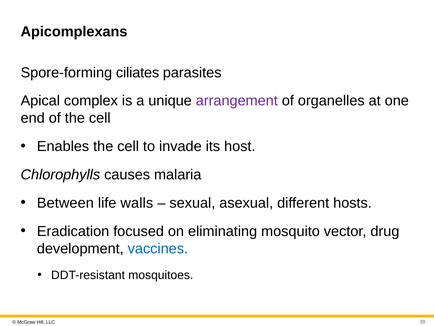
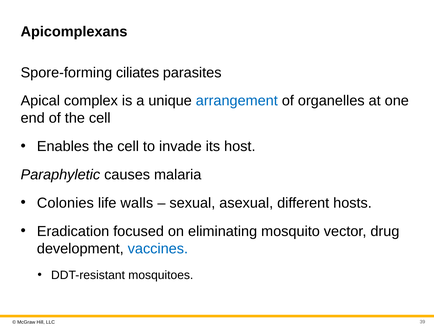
arrangement colour: purple -> blue
Chlorophylls: Chlorophylls -> Paraphyletic
Between: Between -> Colonies
